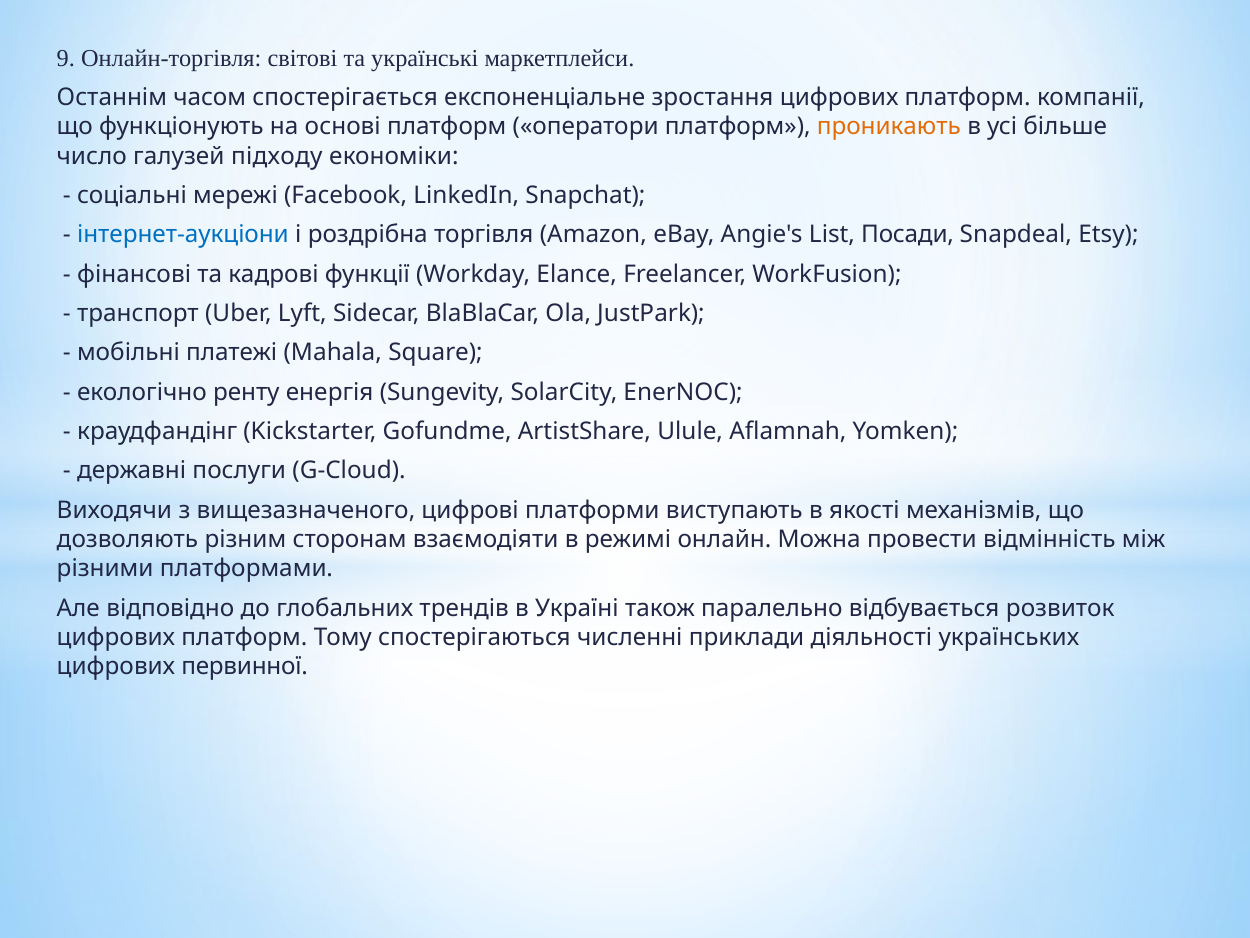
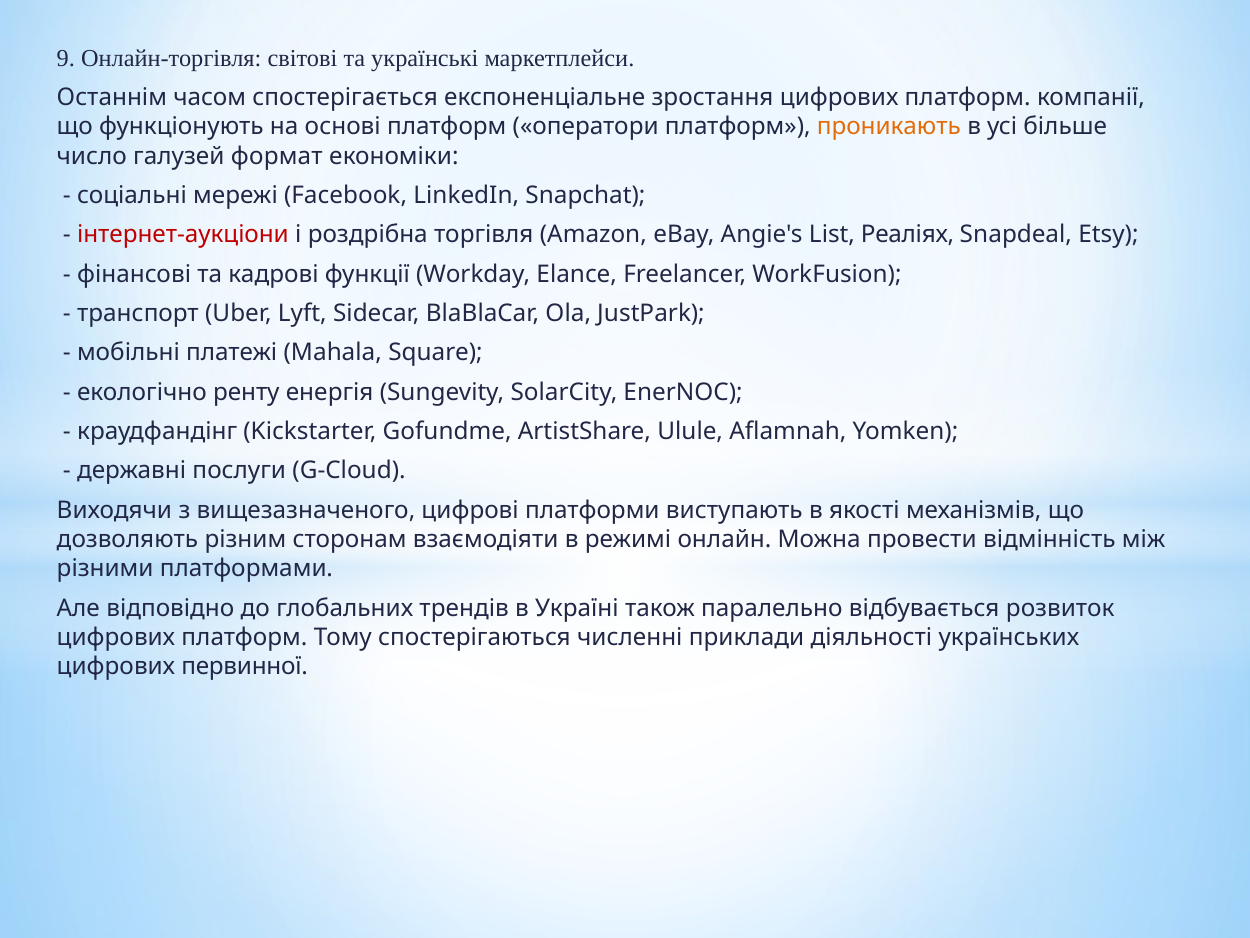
підходу: підходу -> формат
інтернет-аукціони colour: blue -> red
Посади: Посади -> Реаліях
